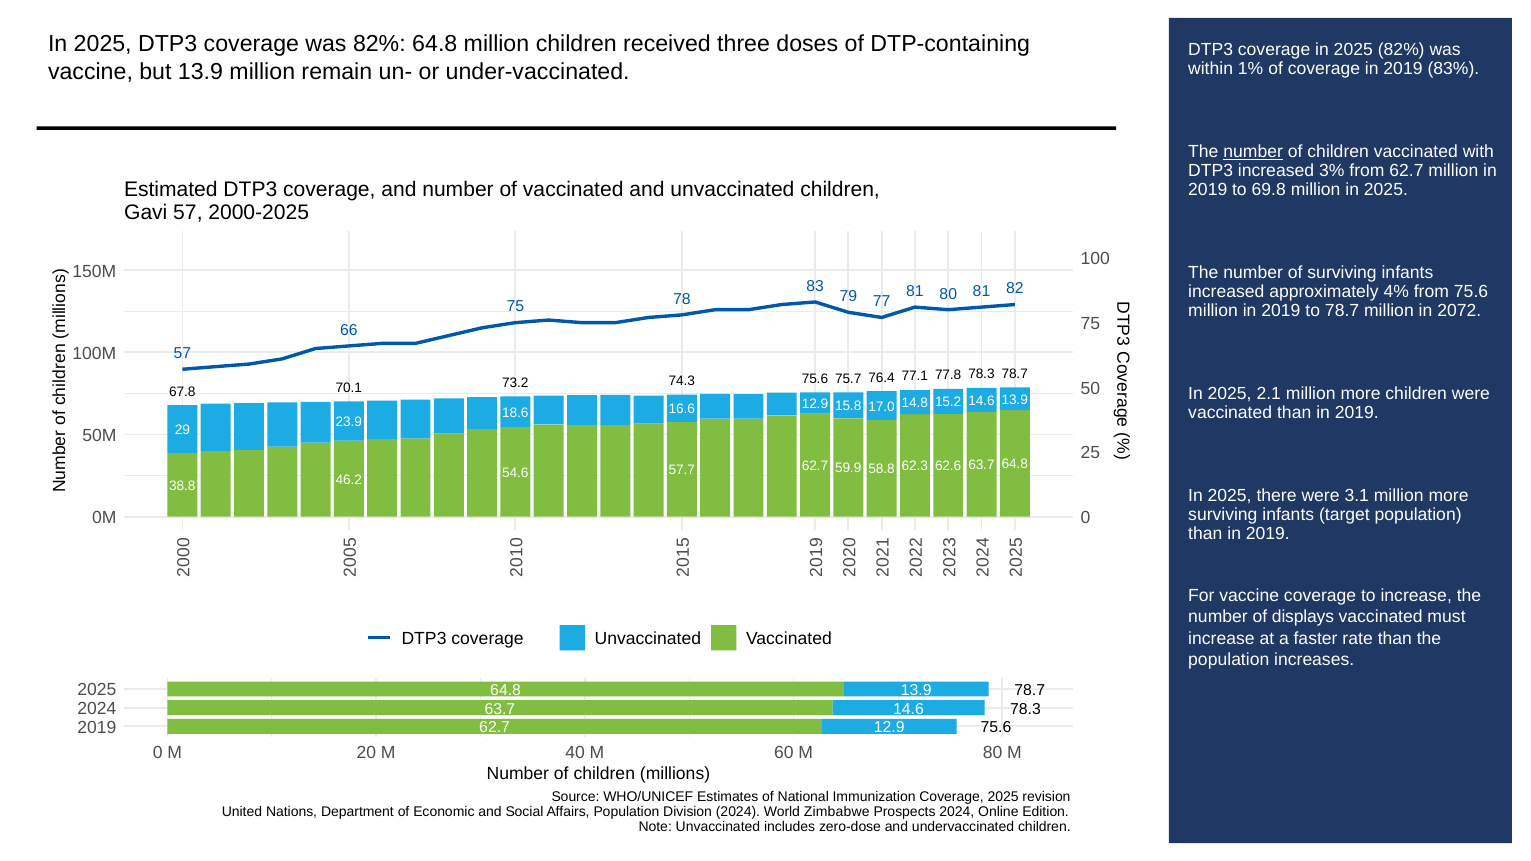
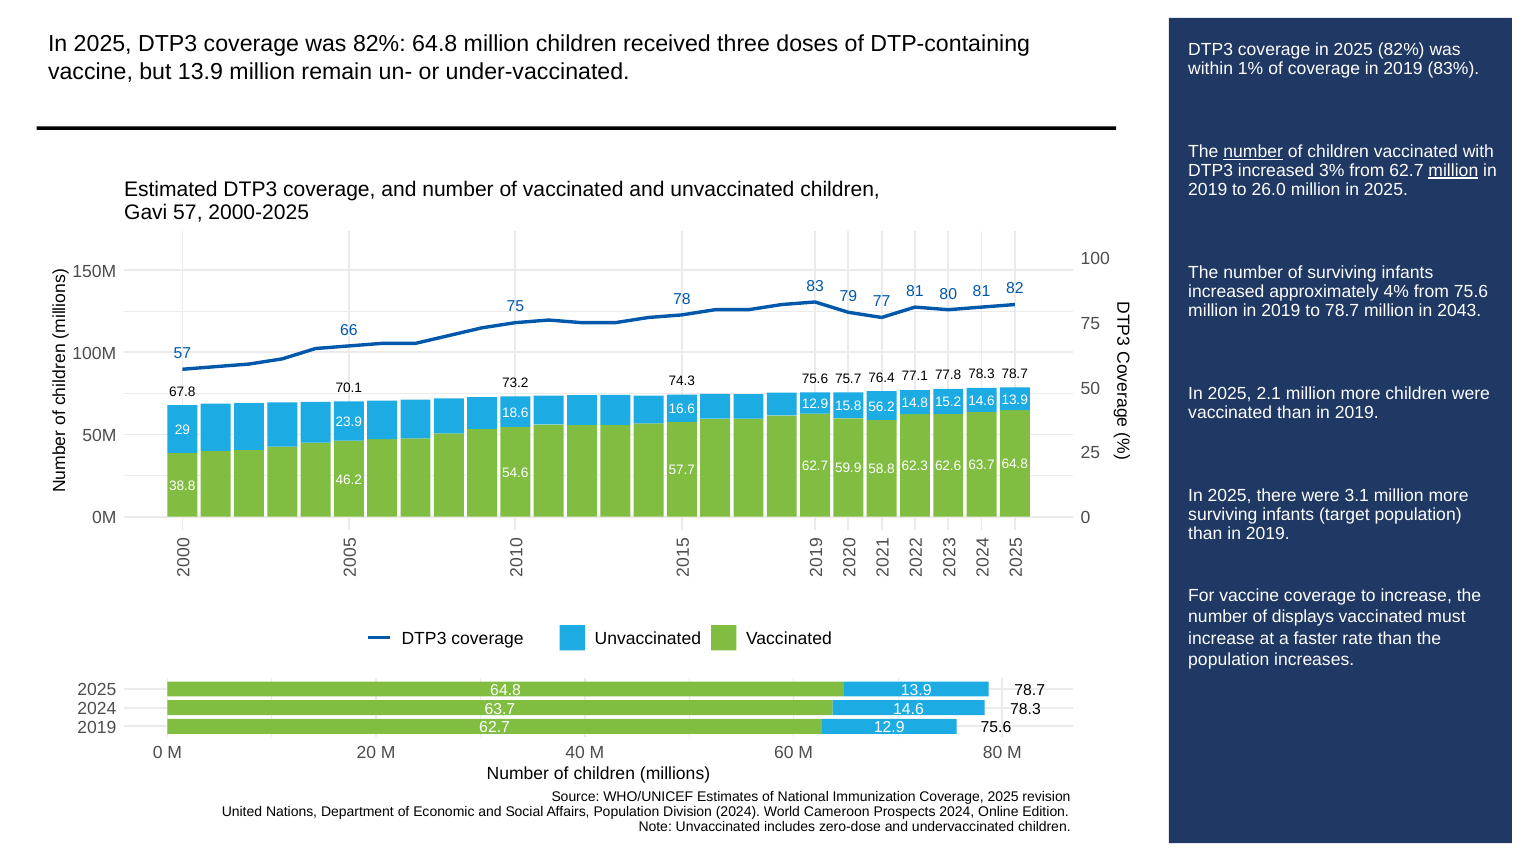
million at (1453, 170) underline: none -> present
69.8: 69.8 -> 26.0
2072: 2072 -> 2043
17.0: 17.0 -> 56.2
Zimbabwe: Zimbabwe -> Cameroon
